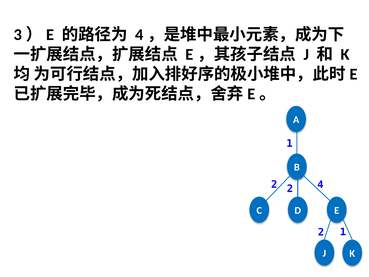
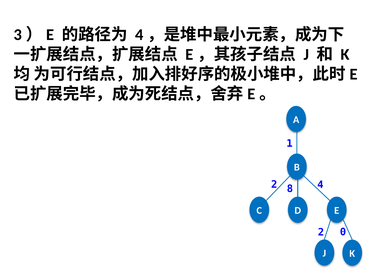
2 2: 2 -> 8
2 1: 1 -> 0
